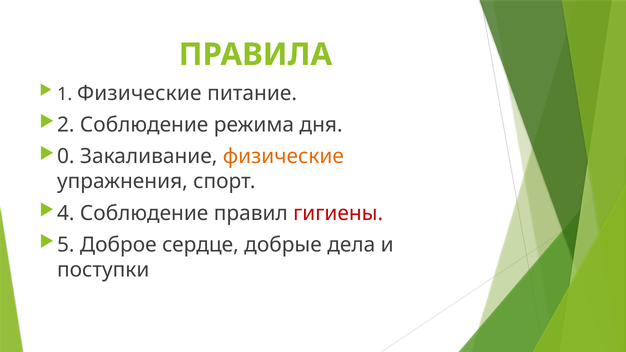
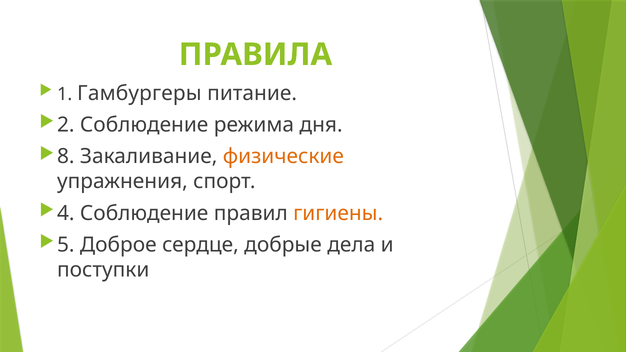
1 Физические: Физические -> Гамбургеры
0: 0 -> 8
гигиены colour: red -> orange
